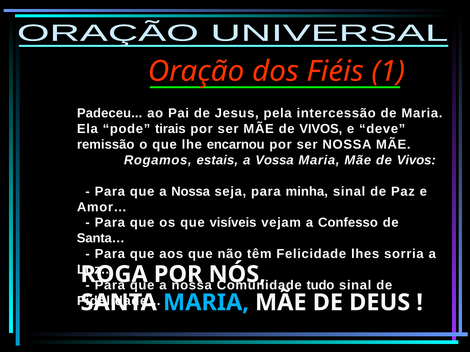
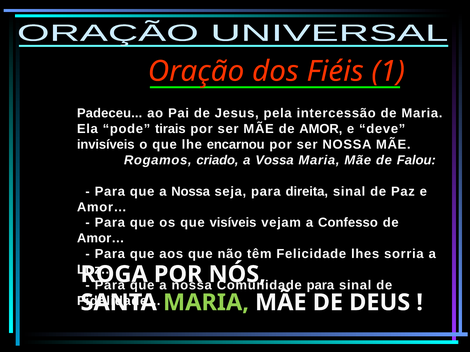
ser MÃE de VIVOS: VIVOS -> AMOR
remissão: remissão -> invisíveis
estais: estais -> criado
Maria Mãe de Vivos: Vivos -> Falou
minha: minha -> direita
Santa… at (101, 239): Santa… -> Amor…
tudo at (320, 286): tudo -> para
MARIA at (206, 303) colour: light blue -> light green
